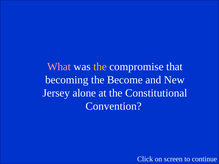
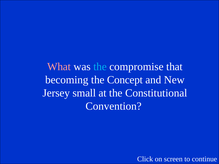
the at (100, 67) colour: yellow -> light blue
Become: Become -> Concept
alone: alone -> small
